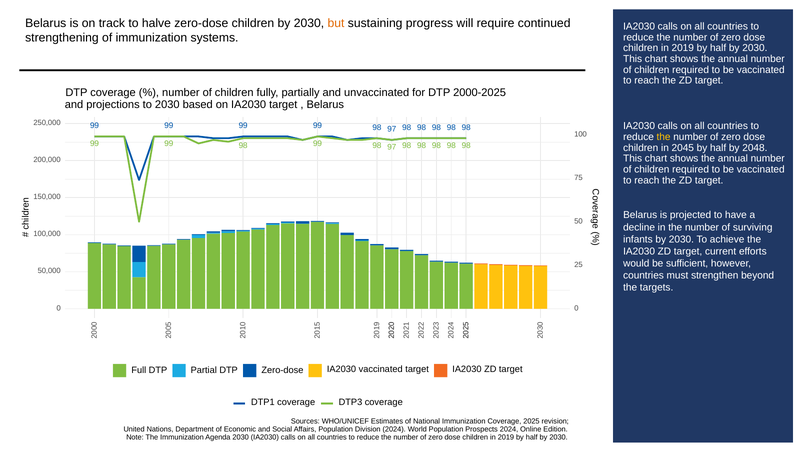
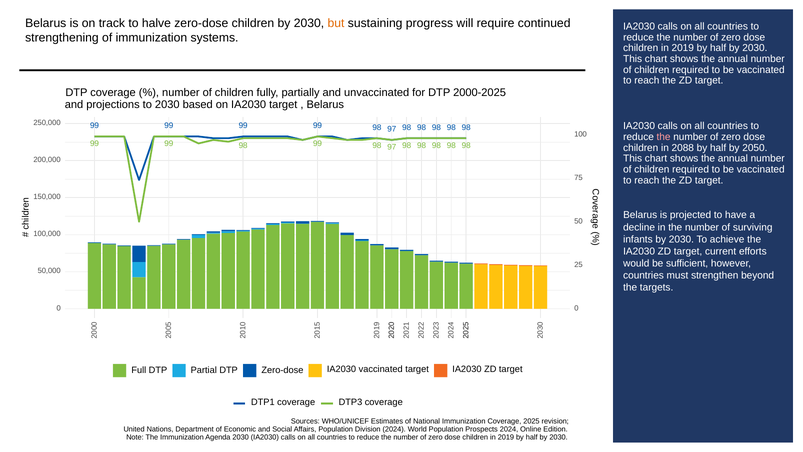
the at (664, 137) colour: yellow -> pink
2045: 2045 -> 2088
2048: 2048 -> 2050
